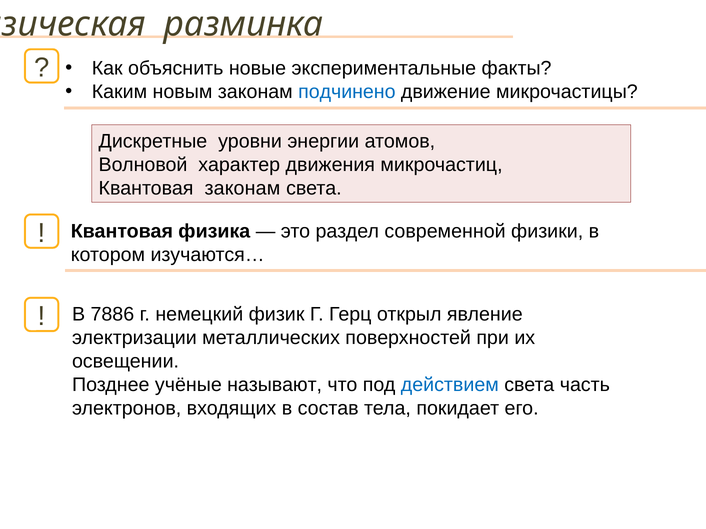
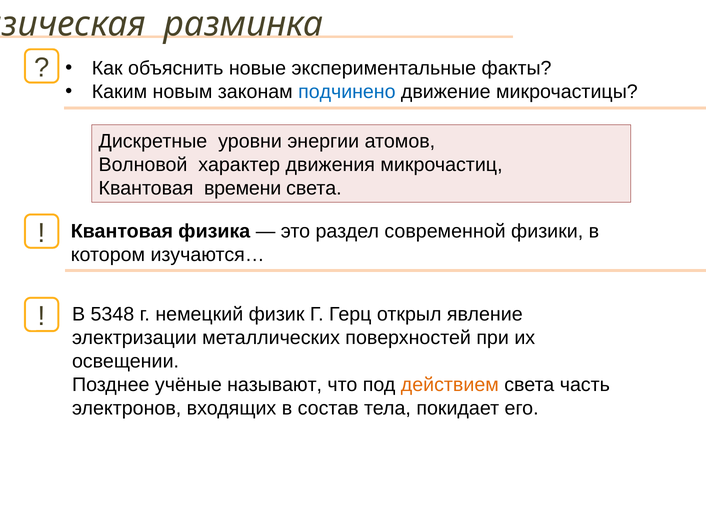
Квантовая законам: законам -> времени
7886: 7886 -> 5348
действием colour: blue -> orange
